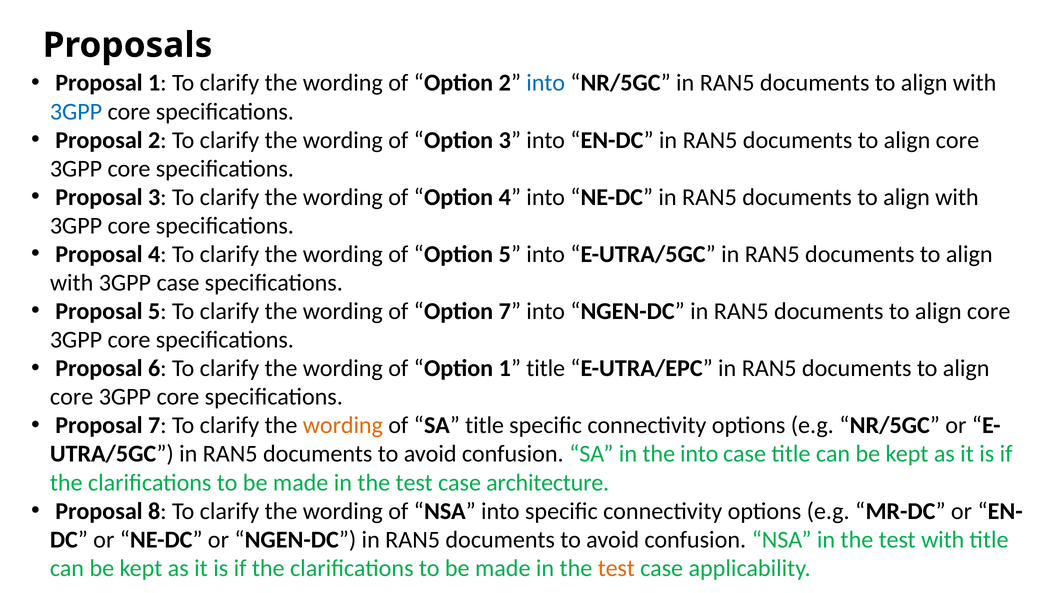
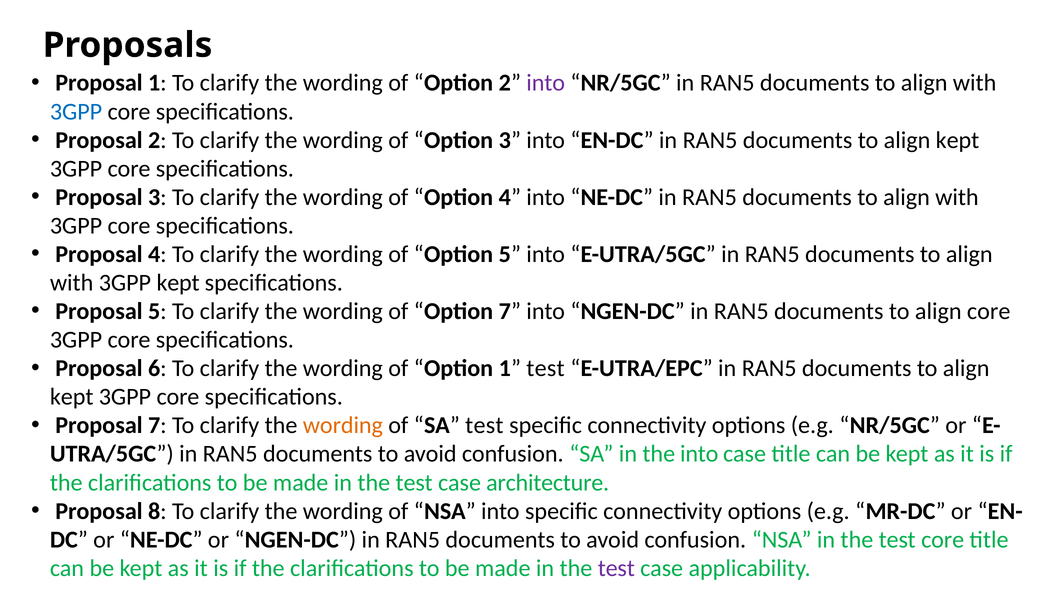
into at (546, 83) colour: blue -> purple
core at (957, 140): core -> kept
3GPP case: case -> kept
1 title: title -> test
core at (72, 397): core -> kept
SA title: title -> test
test with: with -> core
test at (616, 568) colour: orange -> purple
